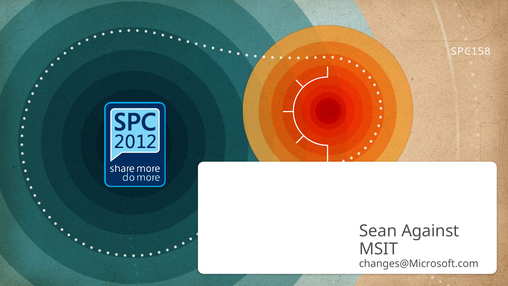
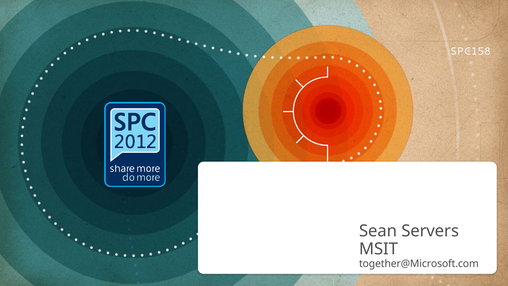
Against: Against -> Servers
changes@Microsoft.com: changes@Microsoft.com -> together@Microsoft.com
